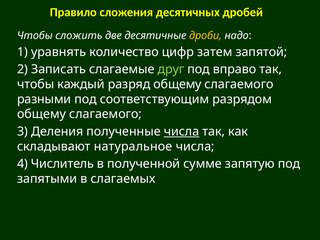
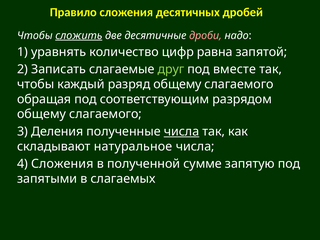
сложить underline: none -> present
дроби colour: yellow -> pink
затем: затем -> равна
вправо: вправо -> вместе
разными: разными -> обращая
4 Числитель: Числитель -> Сложения
